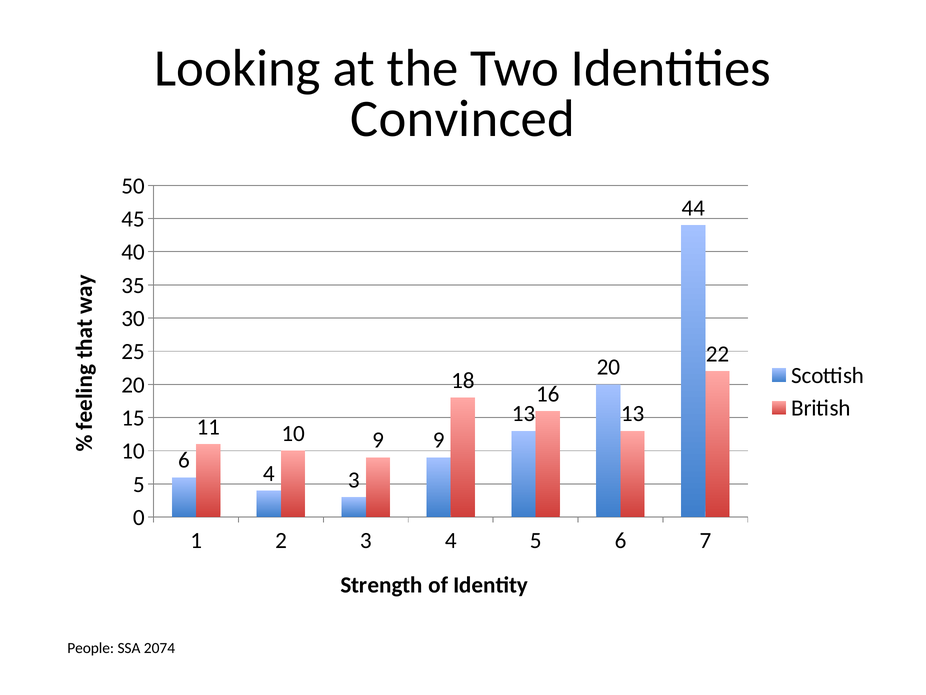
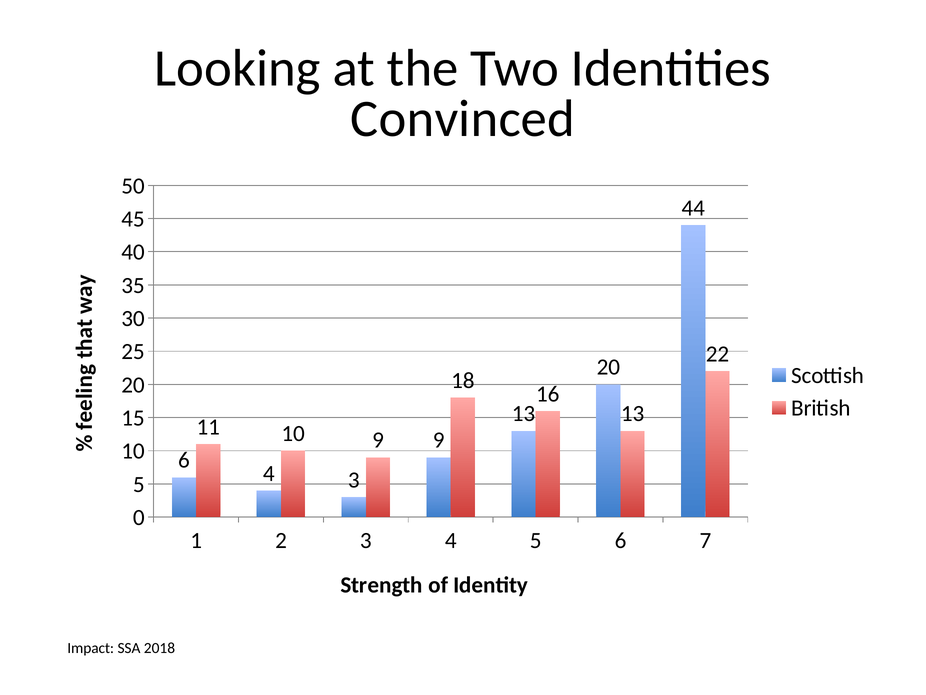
People: People -> Impact
2074: 2074 -> 2018
